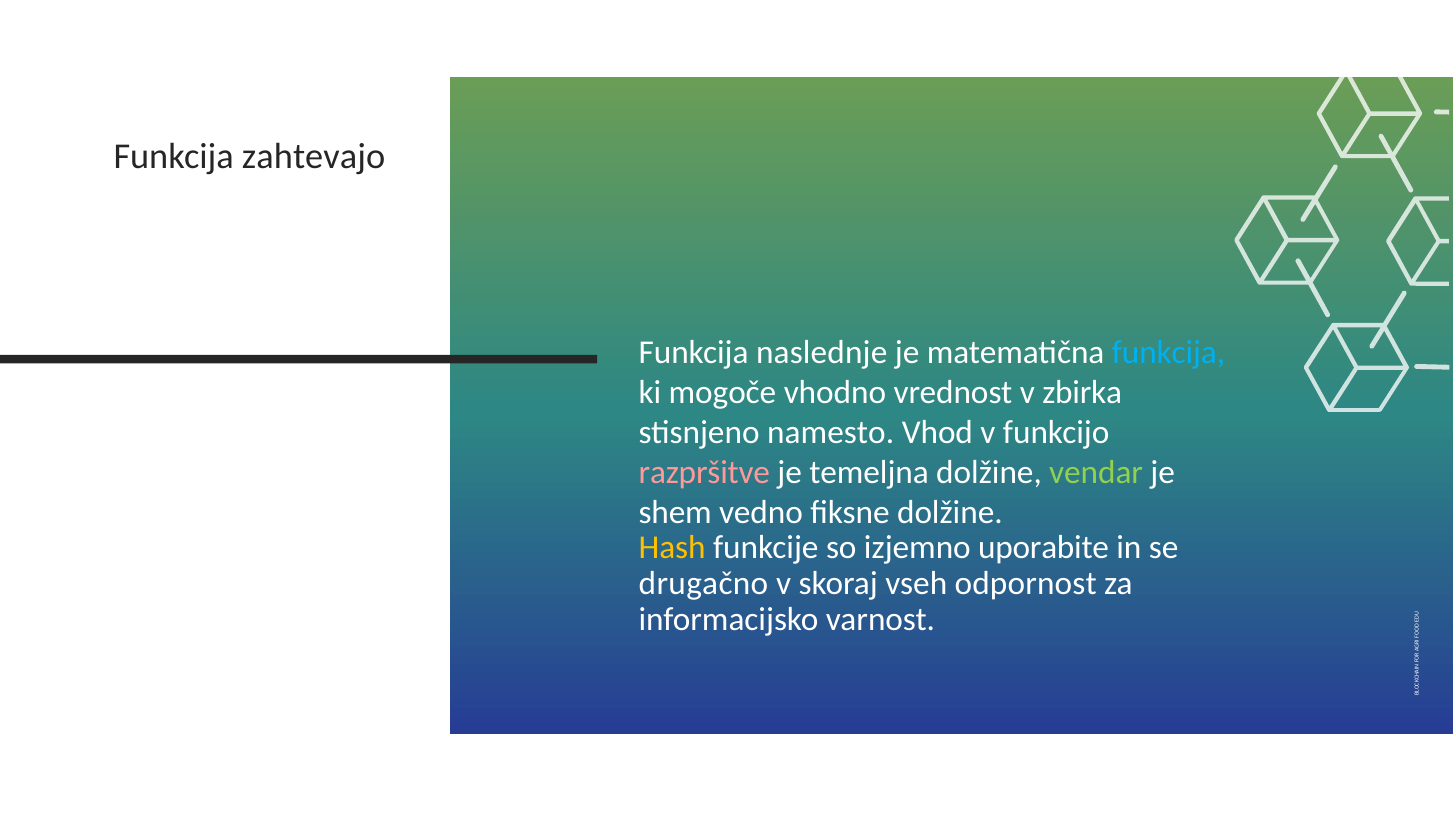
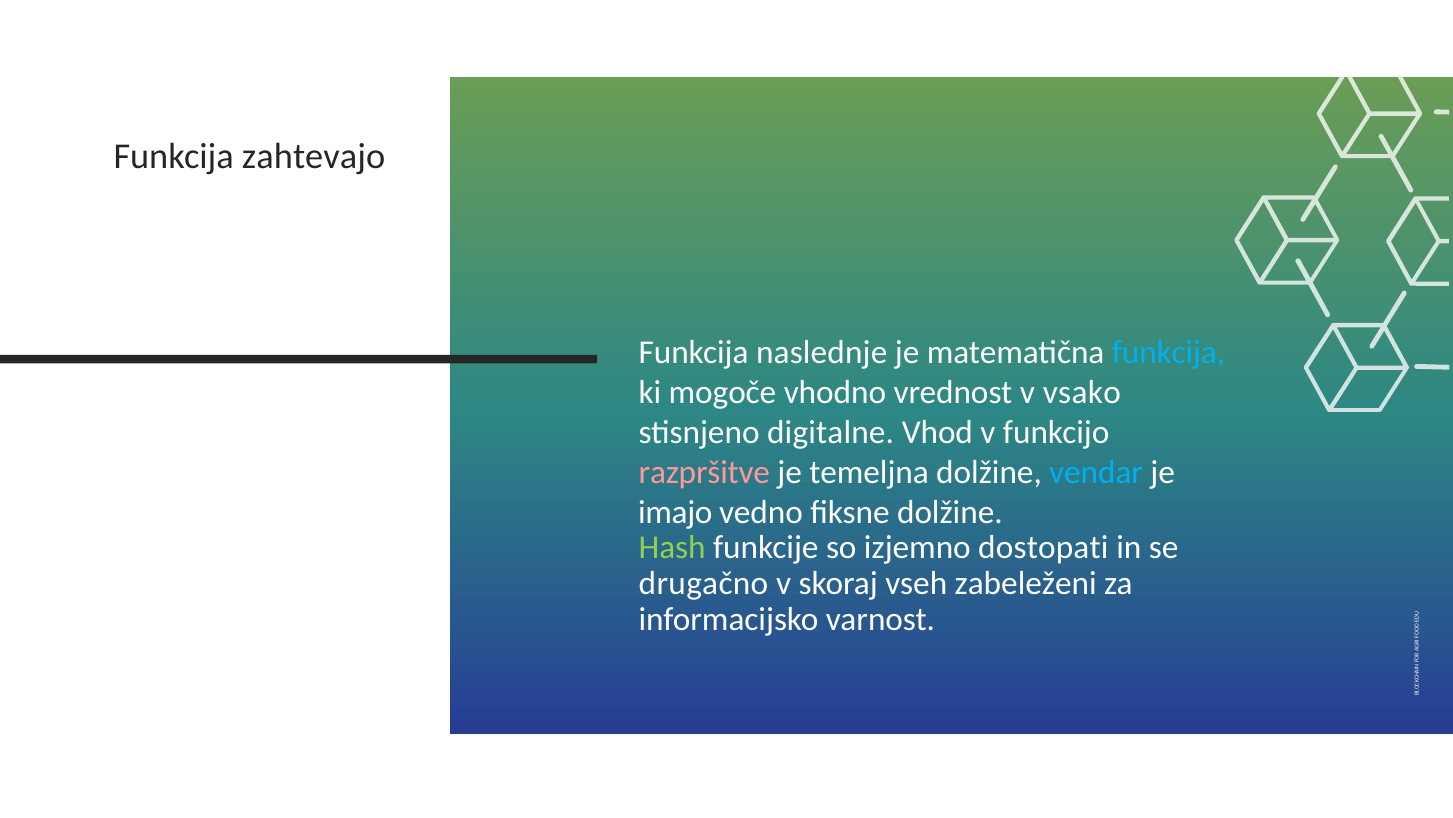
zbirka: zbirka -> vsako
namesto: namesto -> digitalne
vendar colour: light green -> light blue
shem: shem -> imajo
Hash colour: yellow -> light green
uporabite: uporabite -> dostopati
odpornost: odpornost -> zabeleženi
